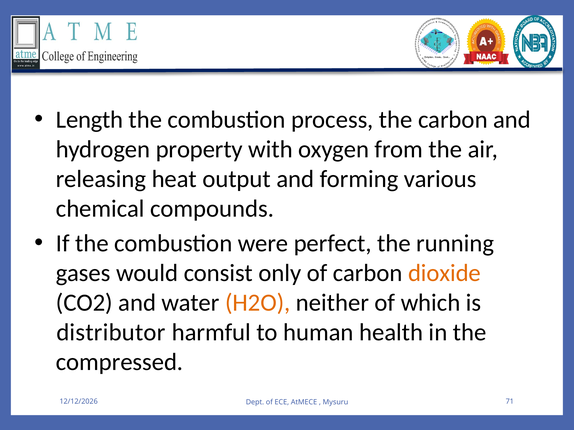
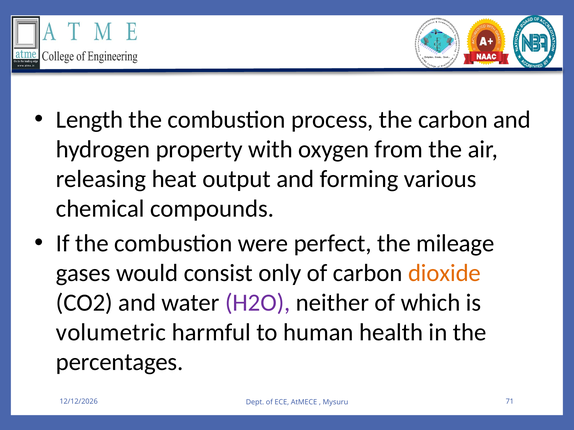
running: running -> mileage
H2O colour: orange -> purple
distributor: distributor -> volumetric
compressed: compressed -> percentages
